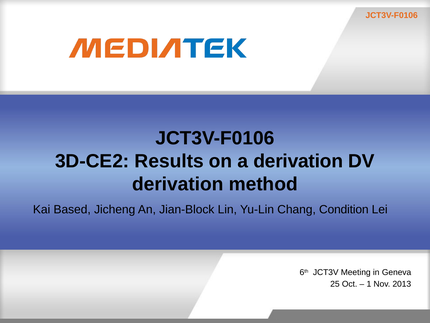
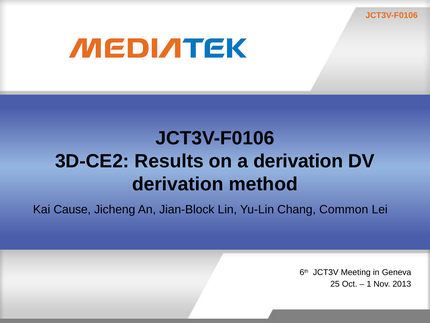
Based: Based -> Cause
Condition: Condition -> Common
